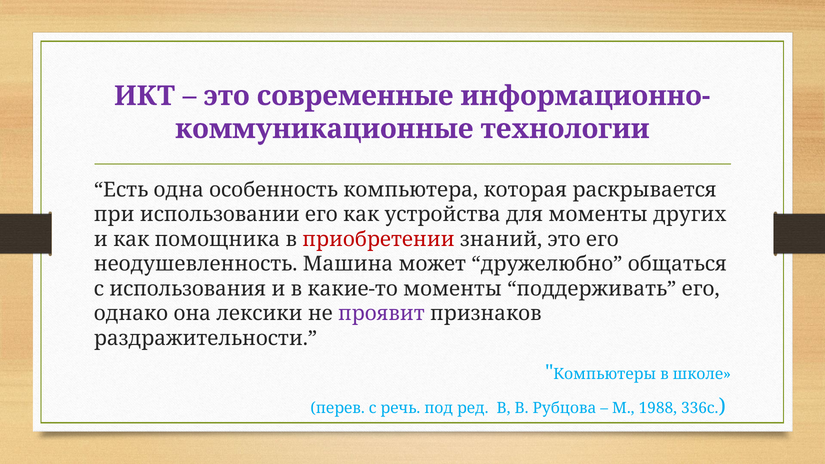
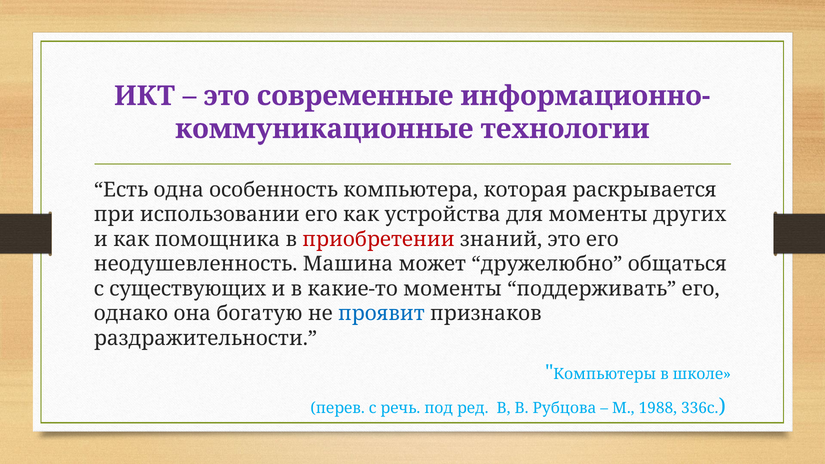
использования: использования -> существующих
лексики: лексики -> богатую
проявит colour: purple -> blue
